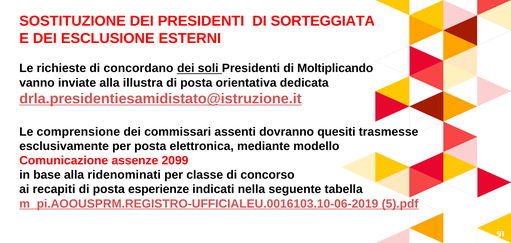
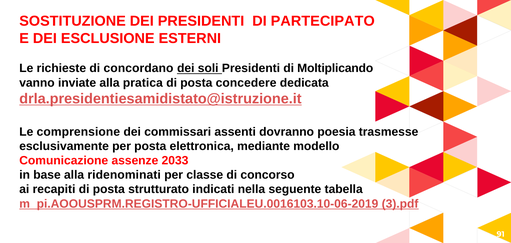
SORTEGGIATA: SORTEGGIATA -> PARTECIPATO
illustra: illustra -> pratica
orientativa: orientativa -> concedere
quesiti: quesiti -> poesia
2099: 2099 -> 2033
esperienze: esperienze -> strutturato
5).pdf: 5).pdf -> 3).pdf
